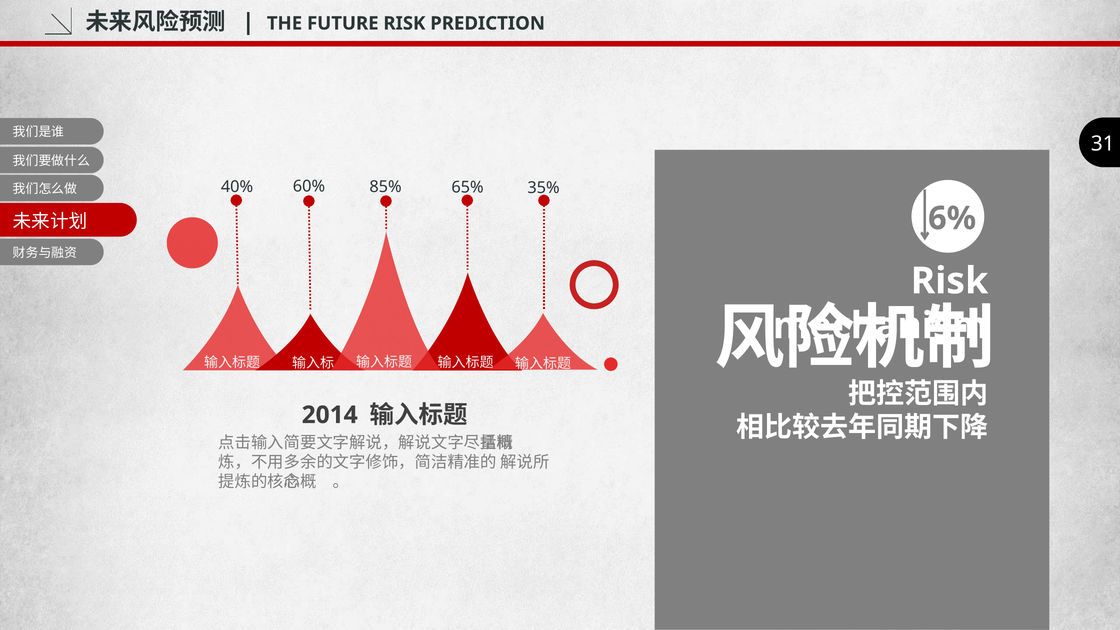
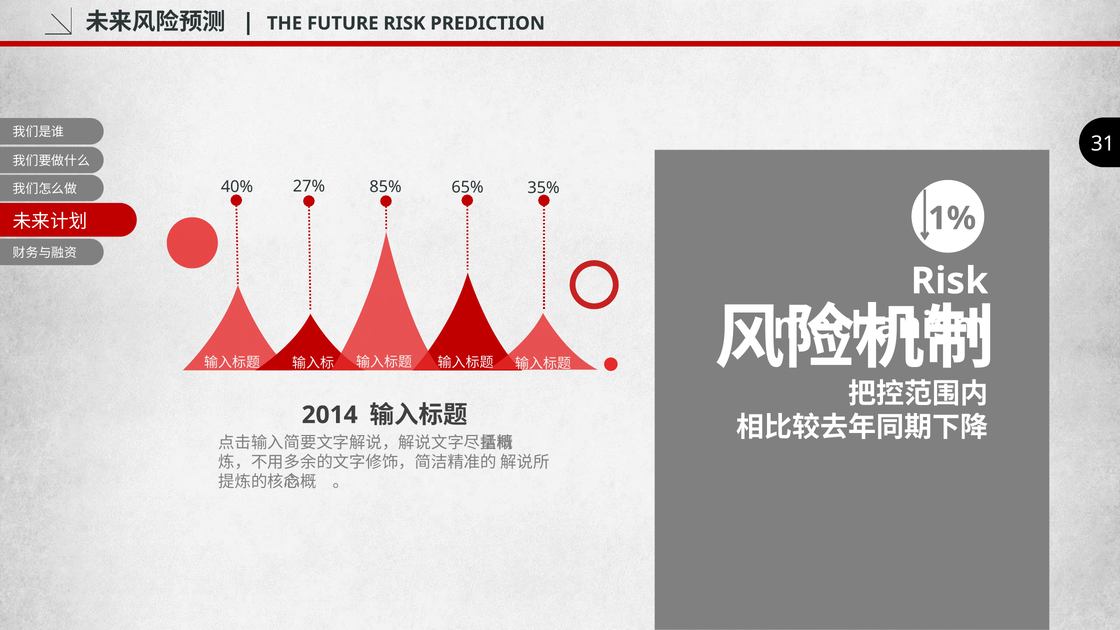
60%: 60% -> 27%
6%: 6% -> 1%
